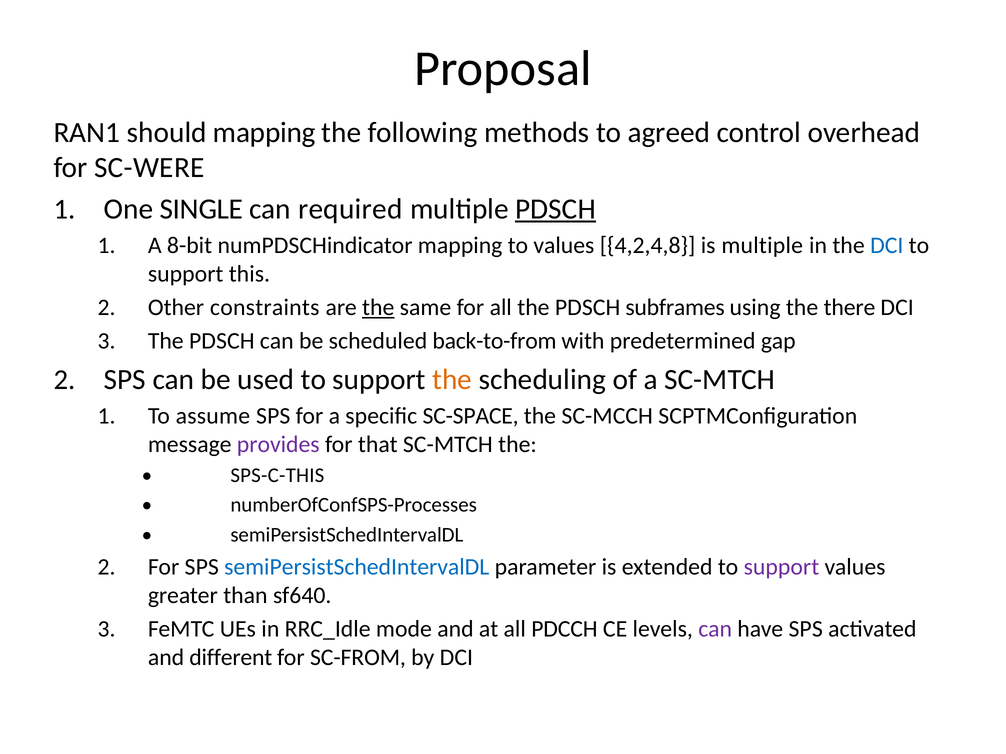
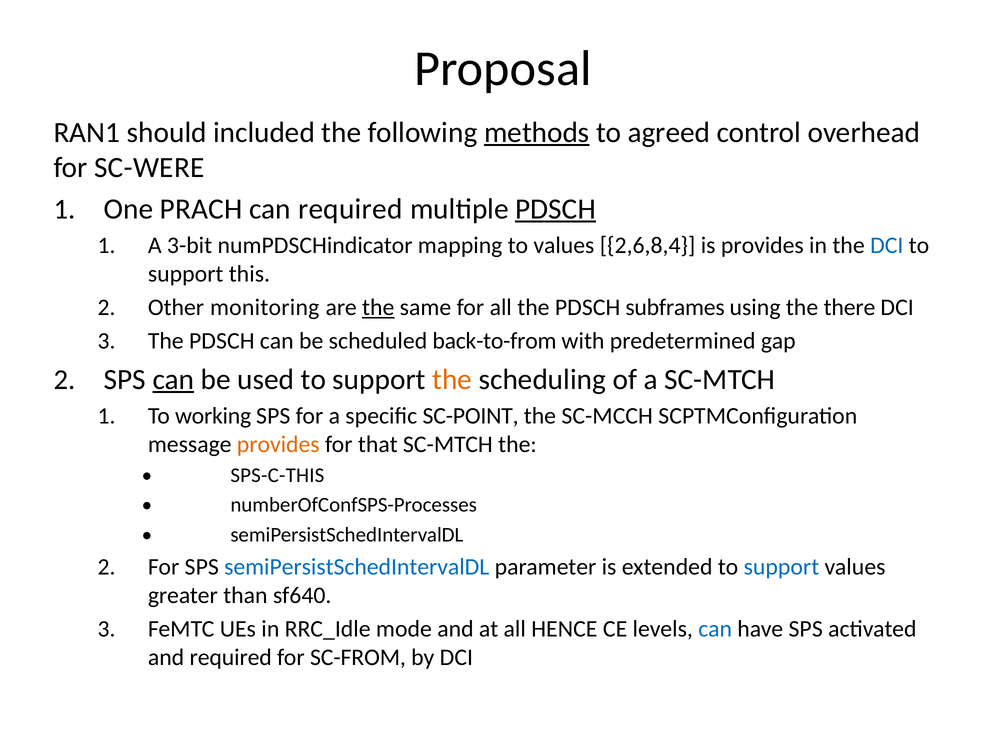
should mapping: mapping -> included
methods underline: none -> present
SINGLE: SINGLE -> PRACH
8-bit: 8-bit -> 3-bit
4,2,4,8: 4,2,4,8 -> 2,6,8,4
is multiple: multiple -> provides
constraints: constraints -> monitoring
can at (173, 380) underline: none -> present
assume: assume -> working
SC-SPACE: SC-SPACE -> SC-POINT
provides at (278, 445) colour: purple -> orange
support at (781, 567) colour: purple -> blue
PDCCH: PDCCH -> HENCE
can at (715, 629) colour: purple -> blue
and different: different -> required
